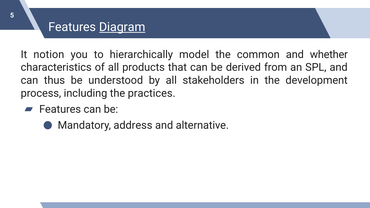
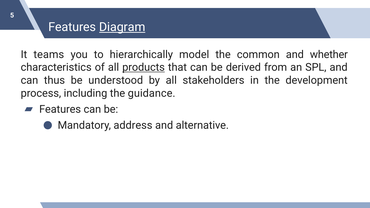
notion: notion -> teams
products underline: none -> present
practices: practices -> guidance
